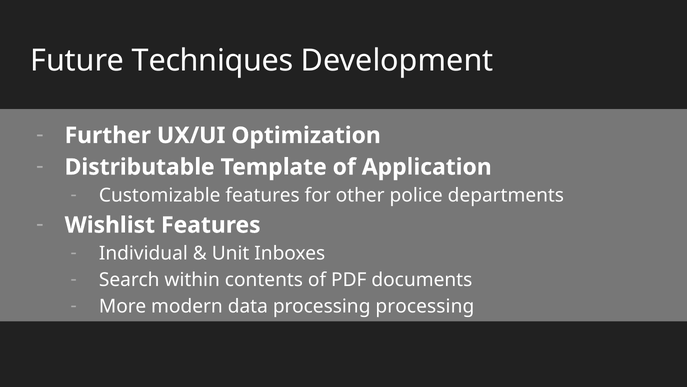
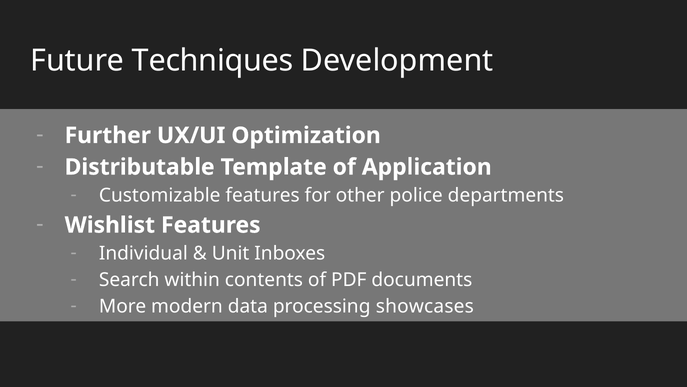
processing processing: processing -> showcases
